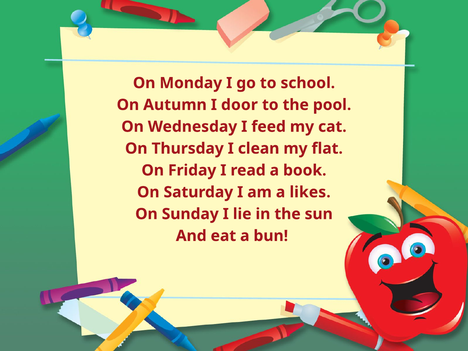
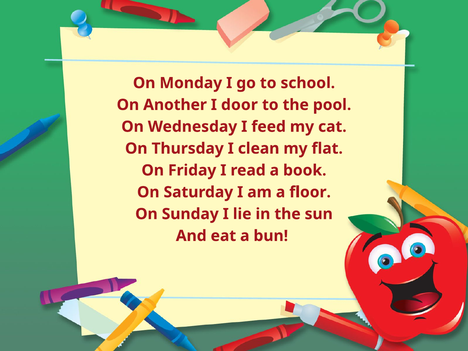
Autumn: Autumn -> Another
likes: likes -> floor
